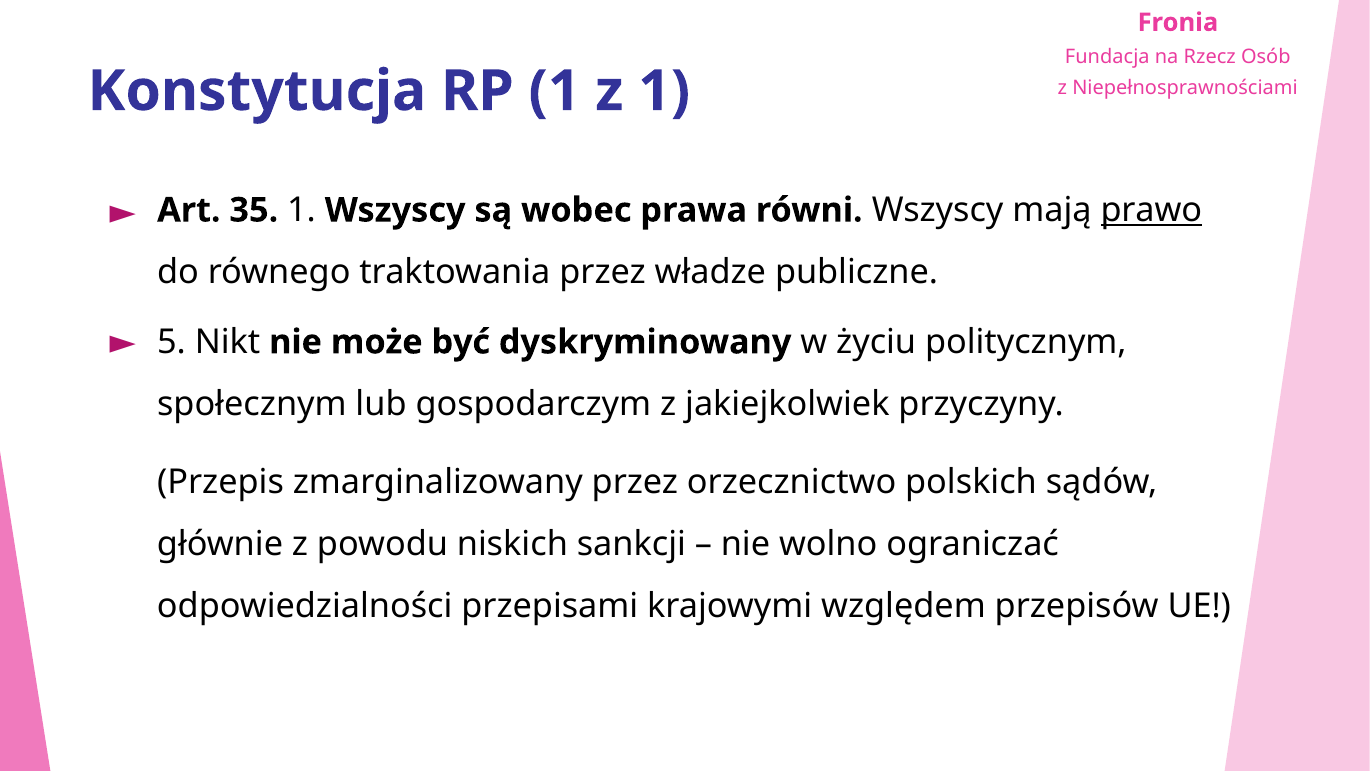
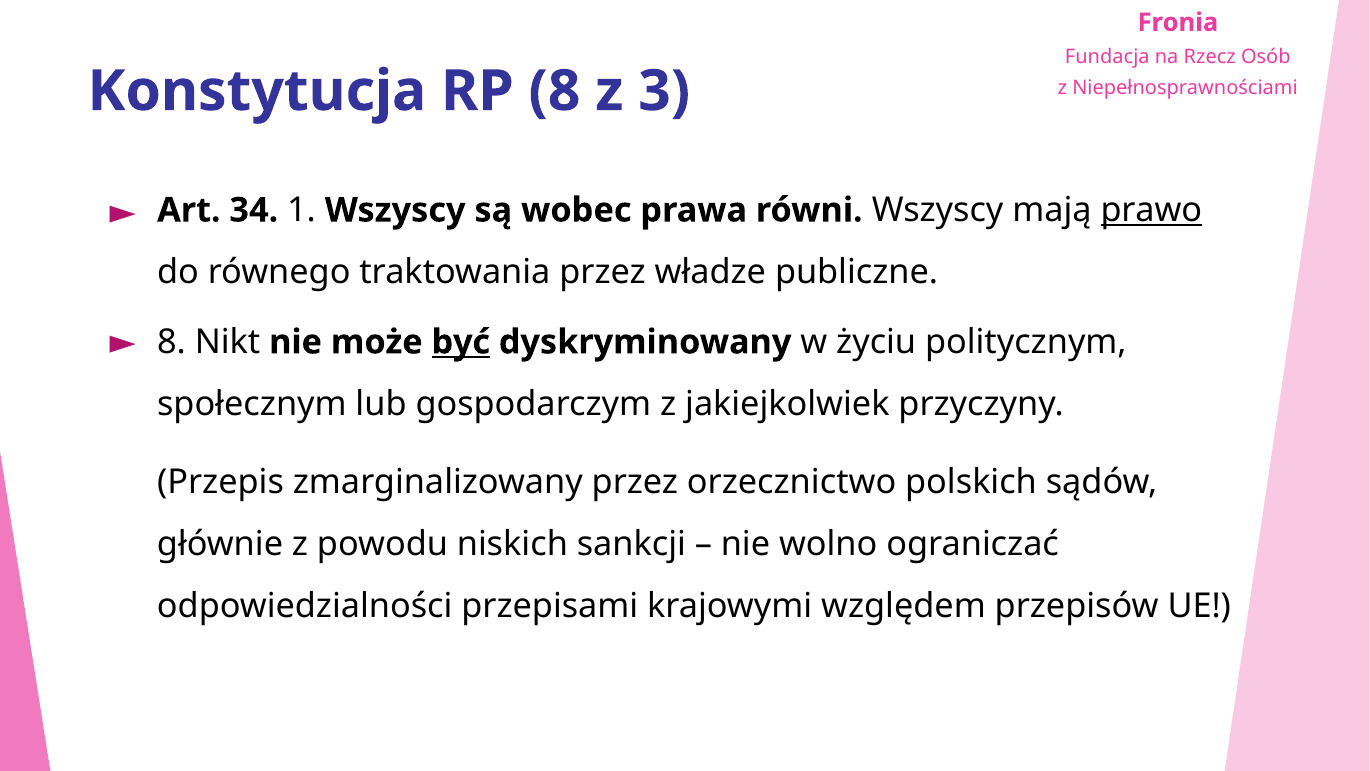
RP 1: 1 -> 8
z 1: 1 -> 3
35: 35 -> 34
5 at (172, 342): 5 -> 8
być underline: none -> present
